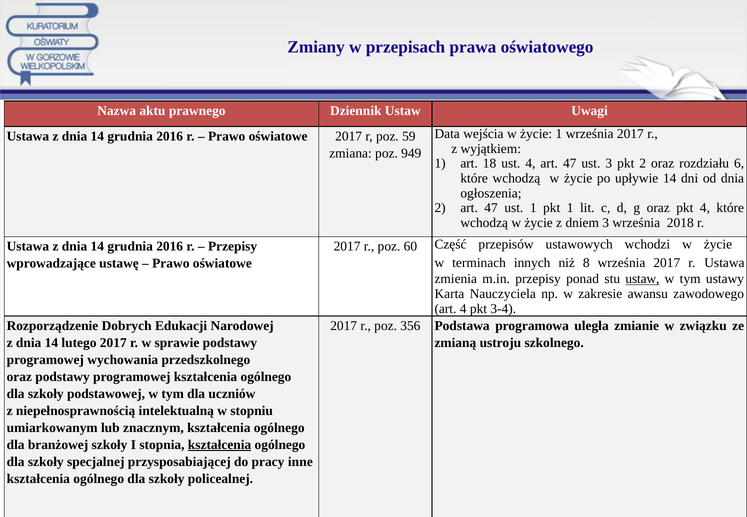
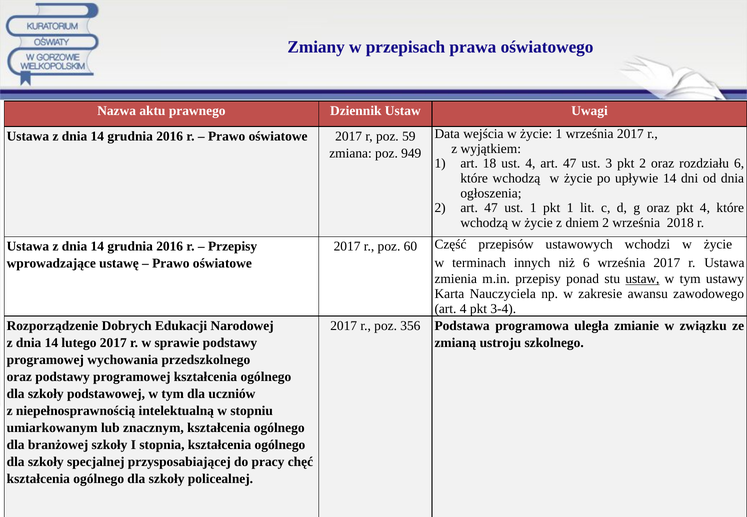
dniem 3: 3 -> 2
niż 8: 8 -> 6
kształcenia at (220, 445) underline: present -> none
inne: inne -> chęć
